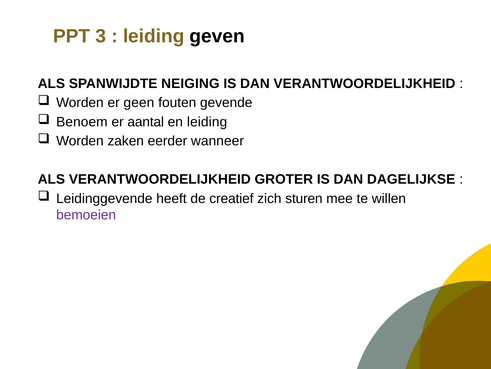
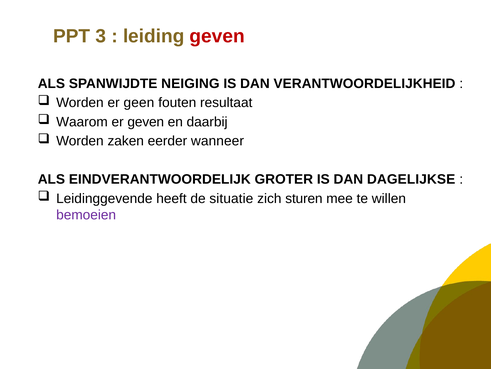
geven at (217, 36) colour: black -> red
gevende: gevende -> resultaat
Benoem: Benoem -> Waarom
er aantal: aantal -> geven
en leiding: leiding -> daarbij
ALS VERANTWOORDELIJKHEID: VERANTWOORDELIJKHEID -> EINDVERANTWOORDELIJK
creatief: creatief -> situatie
